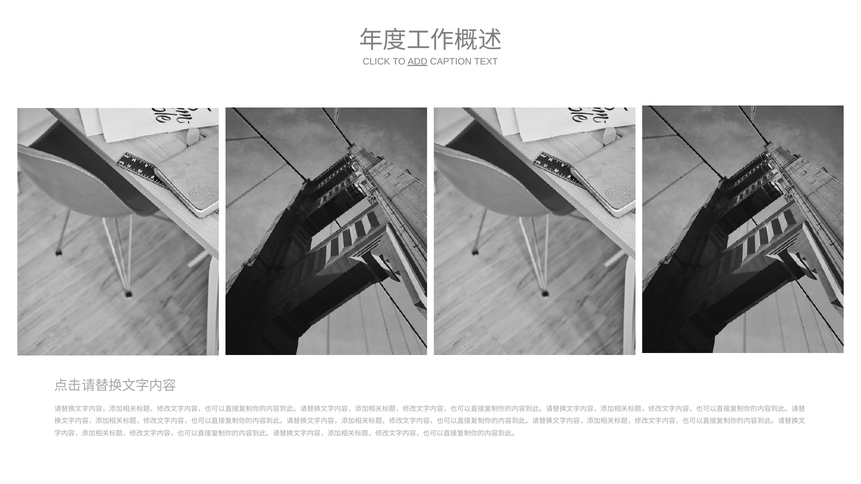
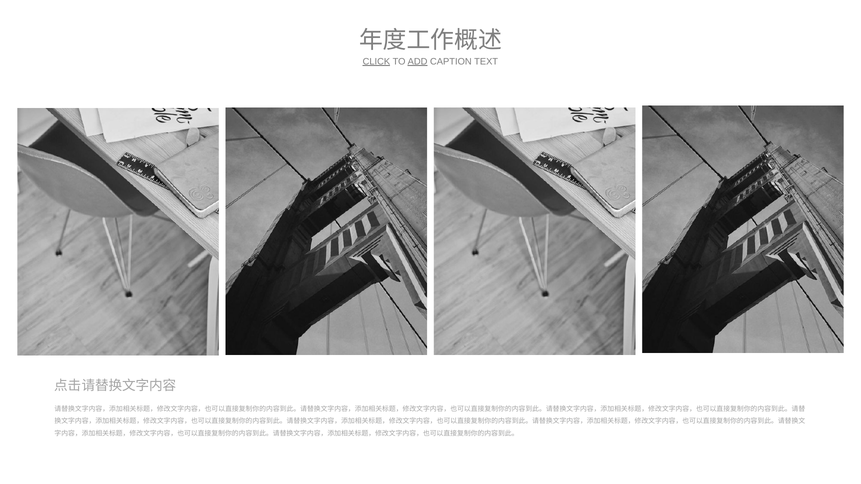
CLICK underline: none -> present
